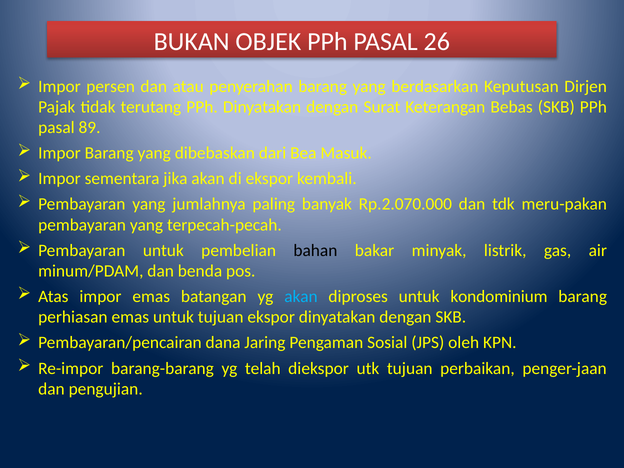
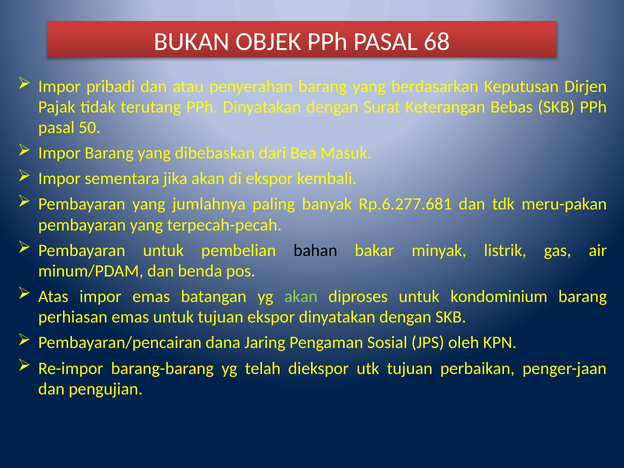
26: 26 -> 68
persen: persen -> pribadi
89: 89 -> 50
Rp.2.070.000: Rp.2.070.000 -> Rp.6.277.681
akan at (301, 297) colour: light blue -> light green
